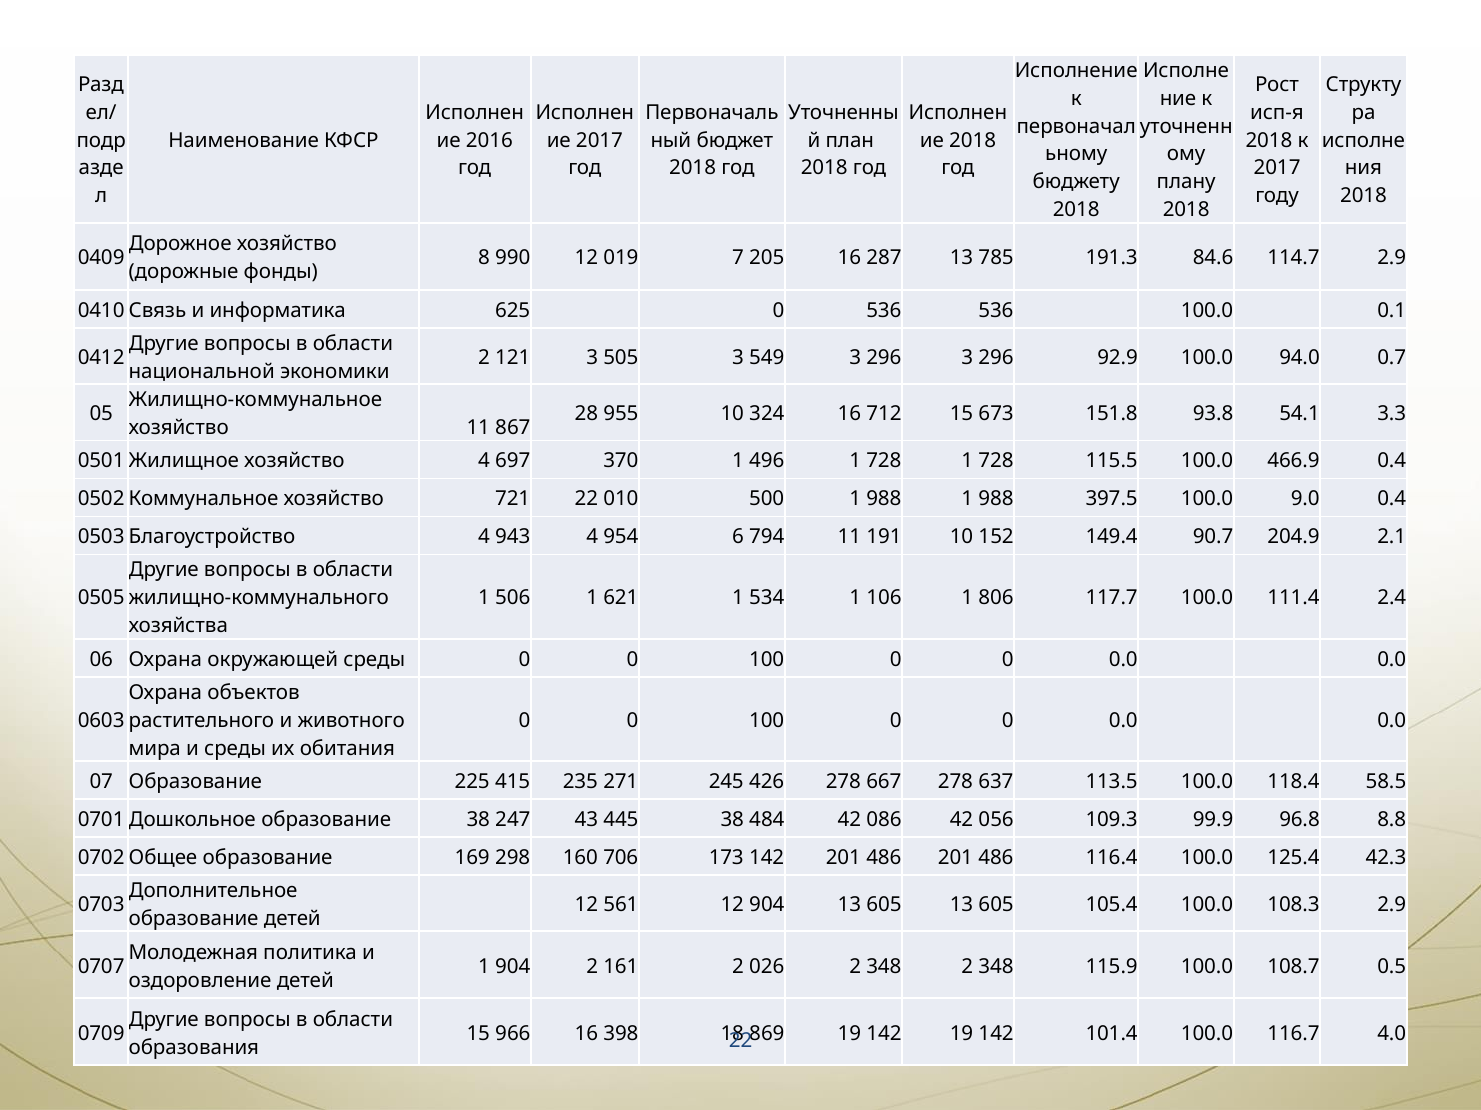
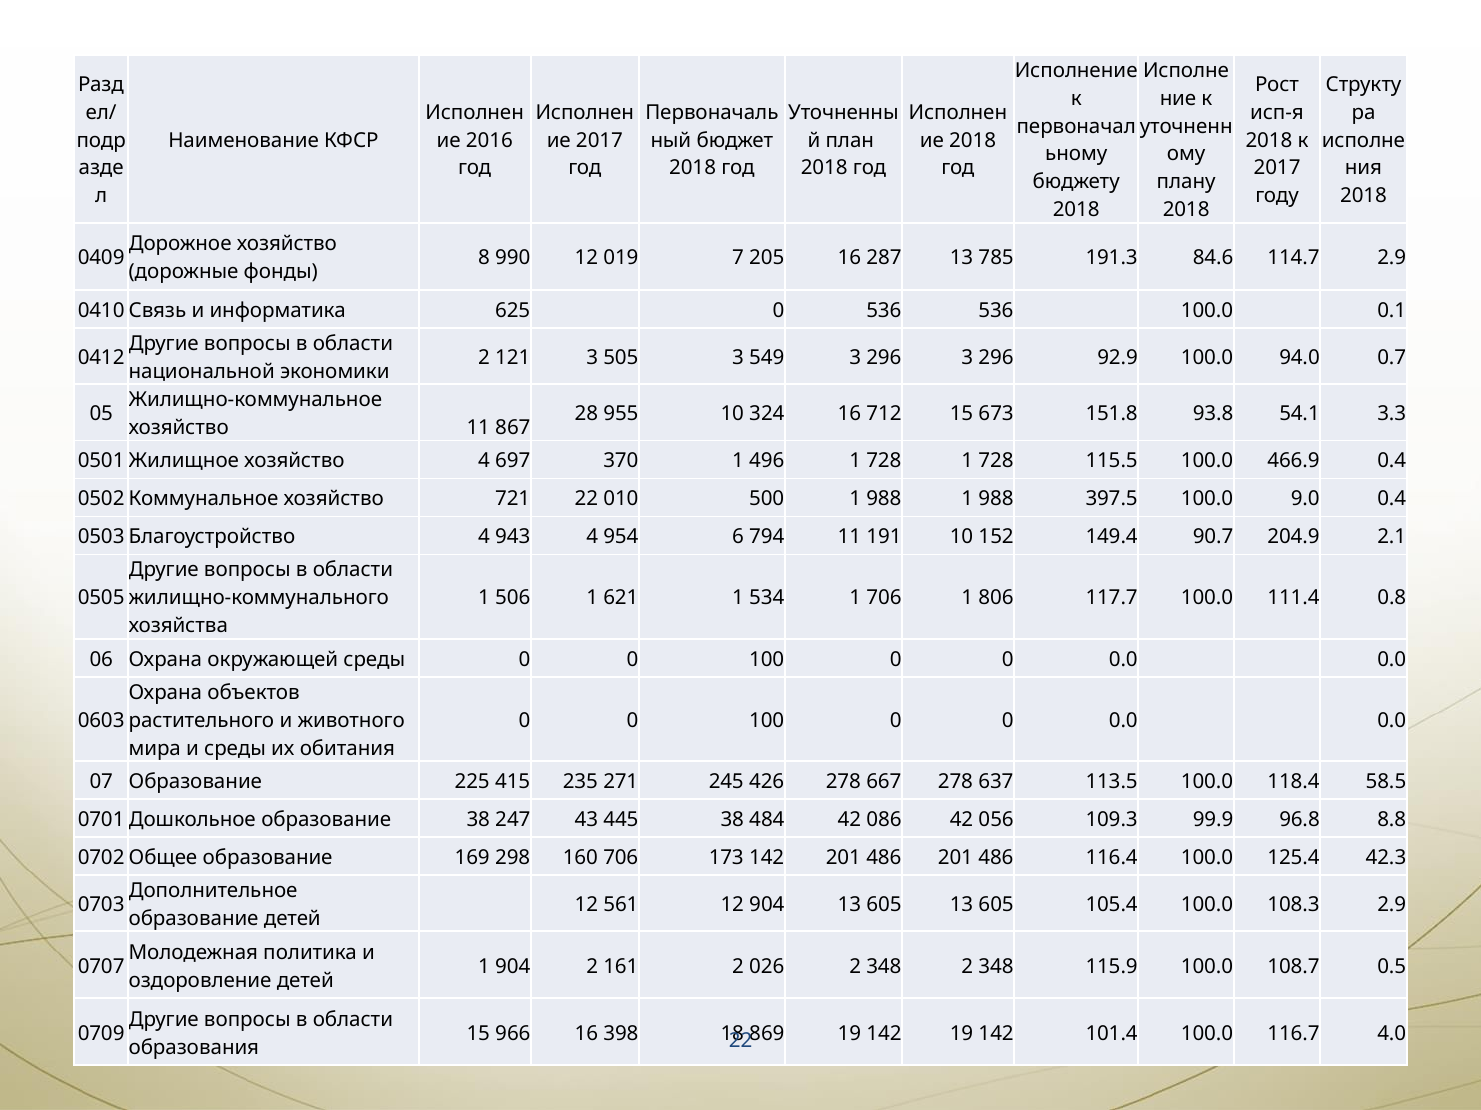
1 106: 106 -> 706
2.4: 2.4 -> 0.8
